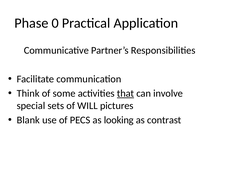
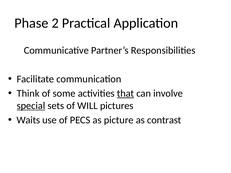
0: 0 -> 2
special underline: none -> present
Blank: Blank -> Waits
looking: looking -> picture
